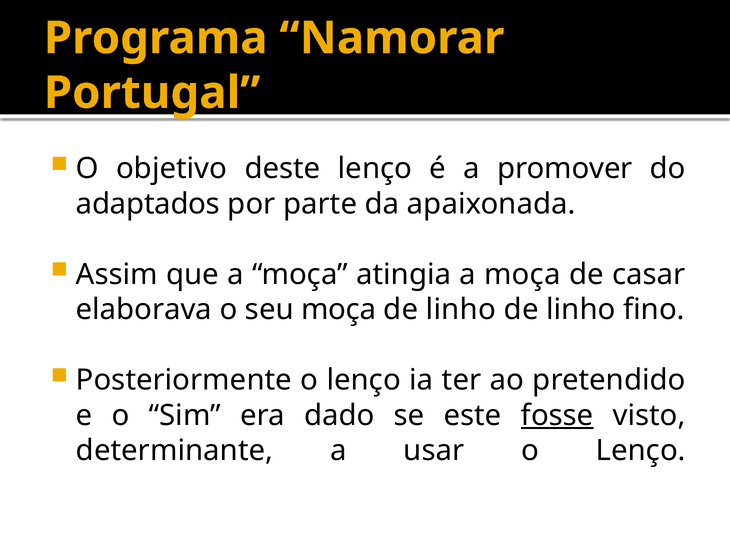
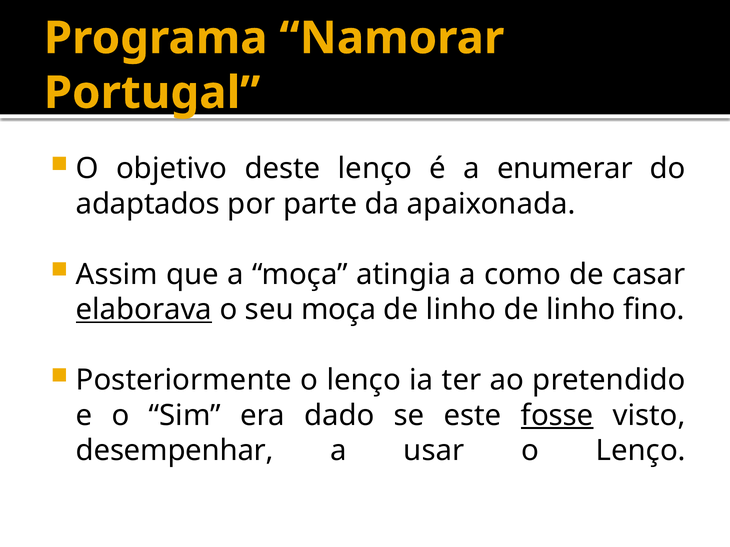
promover: promover -> enumerar
atingia a moça: moça -> como
elaborava underline: none -> present
determinante: determinante -> desempenhar
